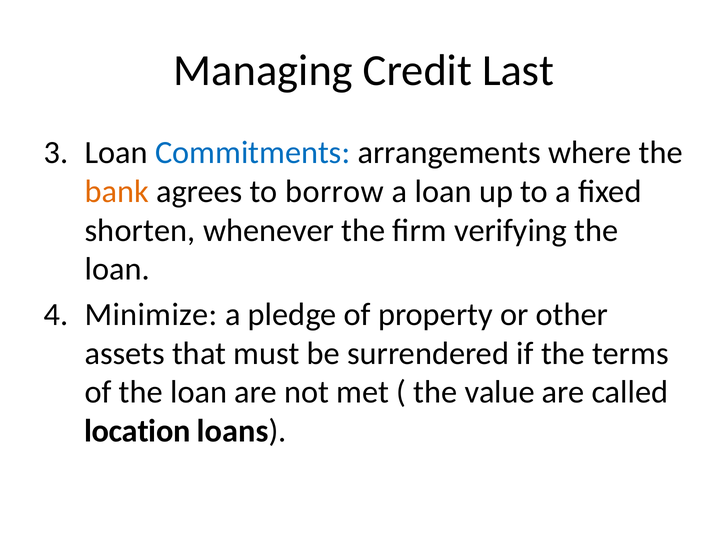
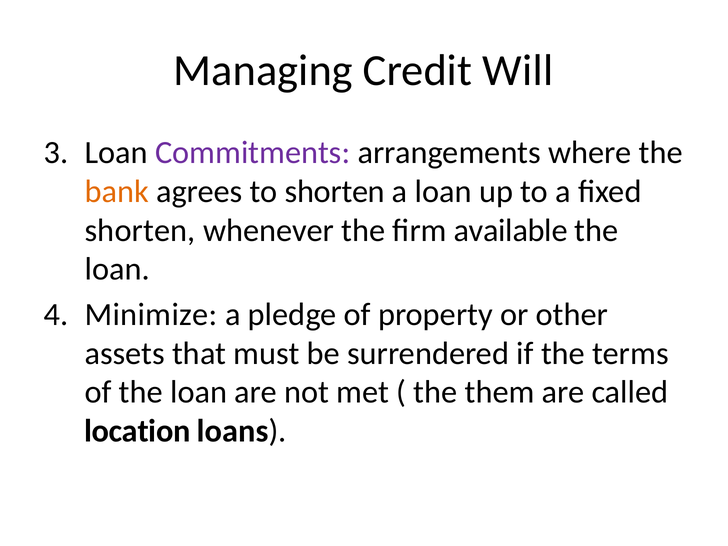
Last: Last -> Will
Commitments colour: blue -> purple
to borrow: borrow -> shorten
verifying: verifying -> available
value: value -> them
